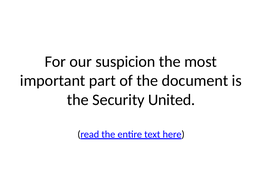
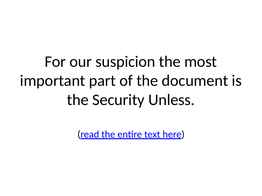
United: United -> Unless
